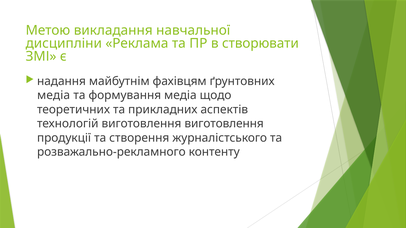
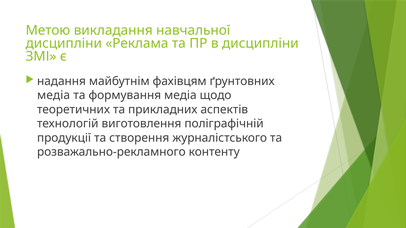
в створювати: створювати -> дисципліни
виготовлення виготовлення: виготовлення -> поліграфічній
